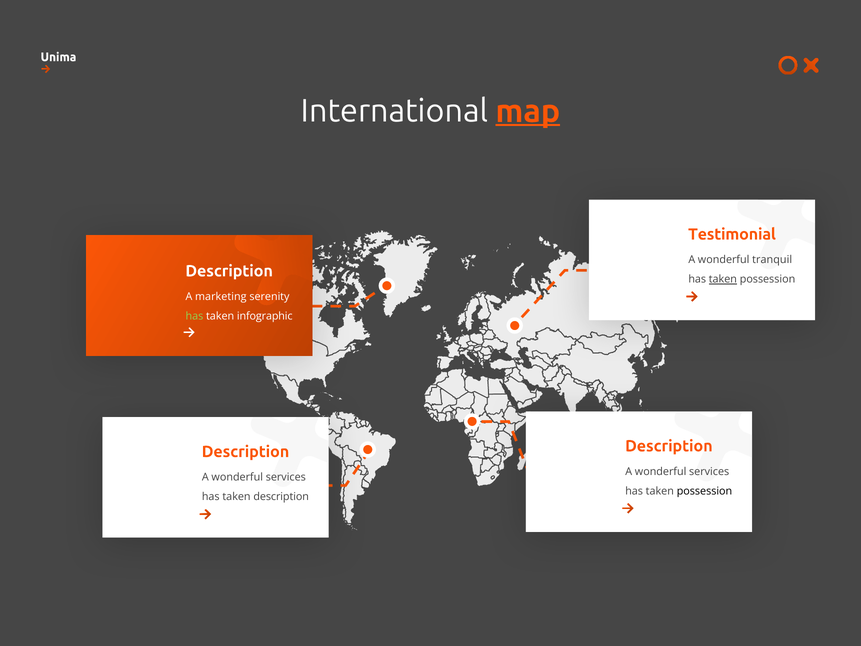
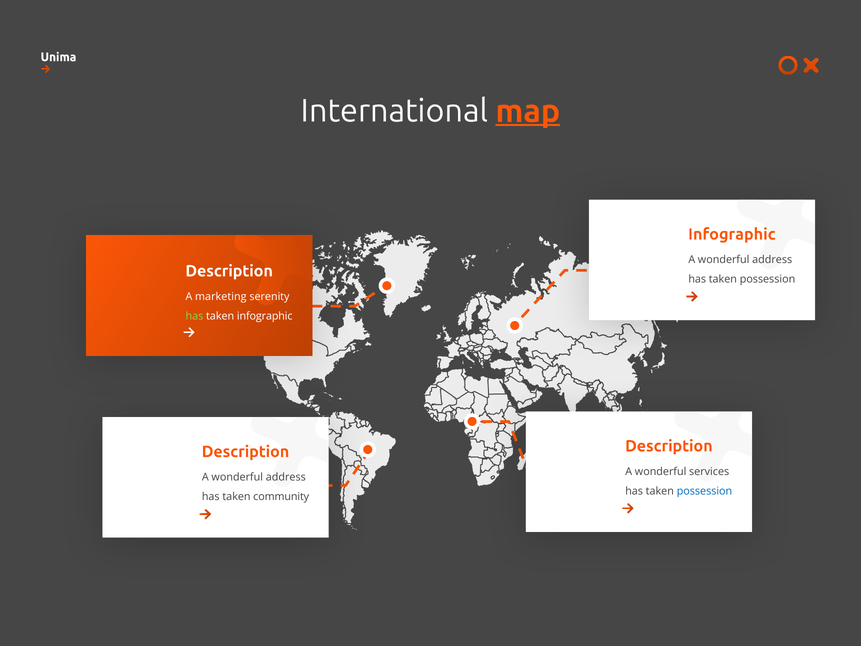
Testimonial at (732, 234): Testimonial -> Infographic
tranquil at (772, 260): tranquil -> address
taken at (723, 279) underline: present -> none
services at (286, 477): services -> address
possession at (704, 491) colour: black -> blue
taken description: description -> community
